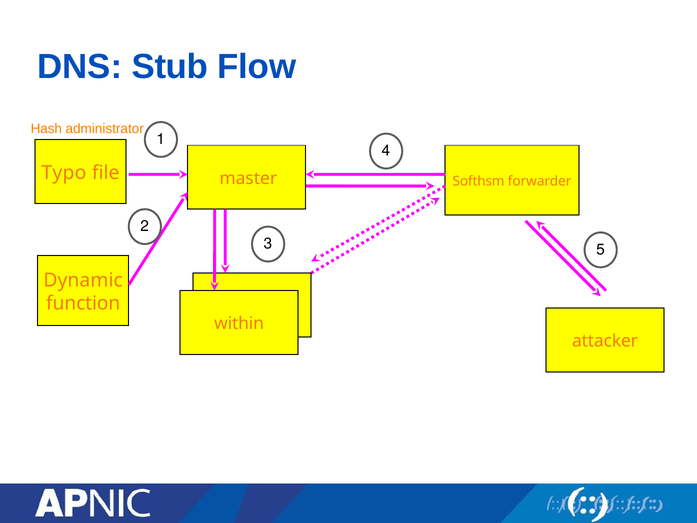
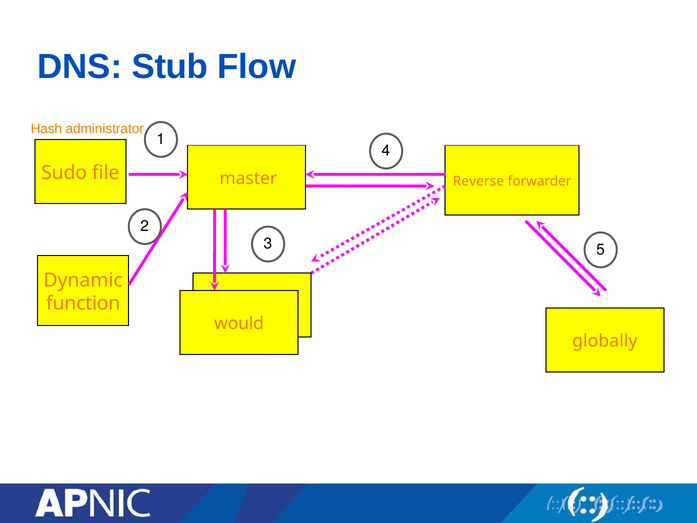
Typo: Typo -> Sudo
Softhsm: Softhsm -> Reverse
within: within -> would
attacker: attacker -> globally
